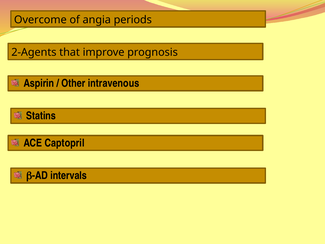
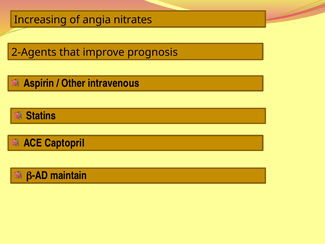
Overcome: Overcome -> Increasing
periods: periods -> nitrates
intervals: intervals -> maintain
